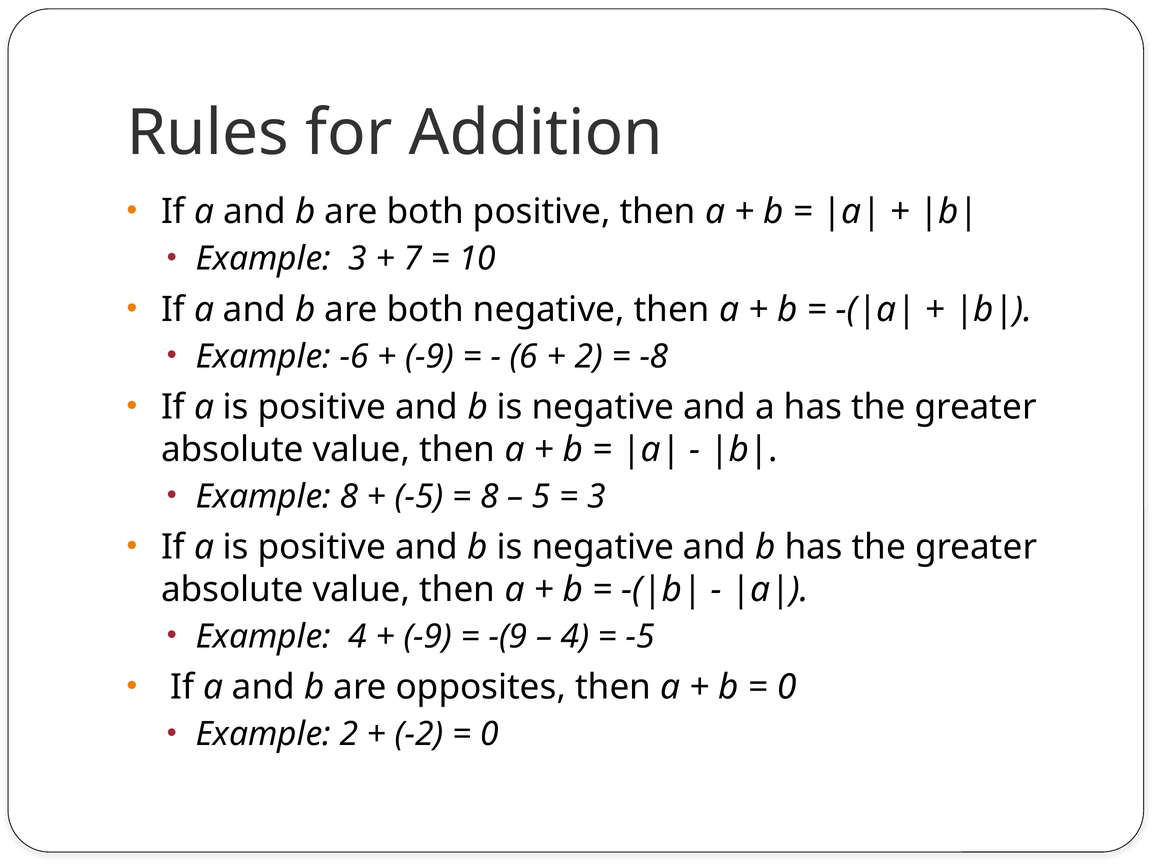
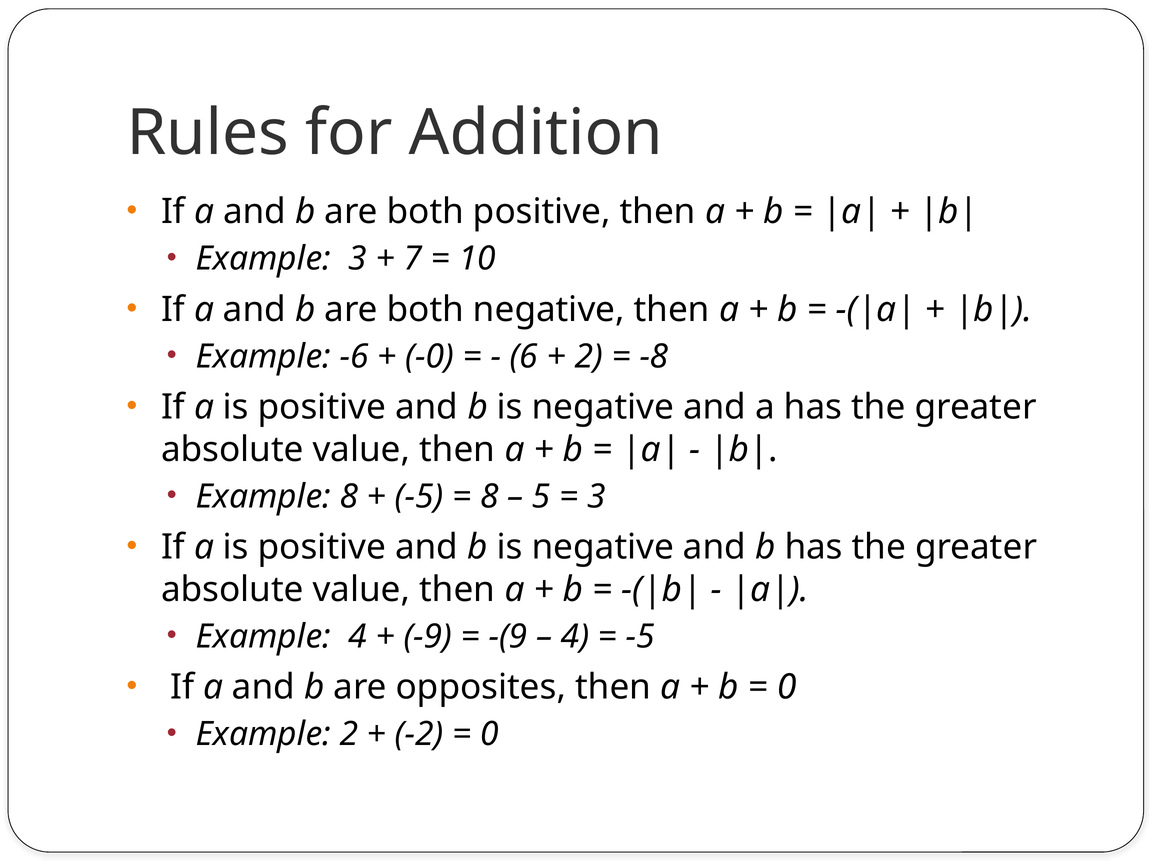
-9 at (430, 357): -9 -> -0
